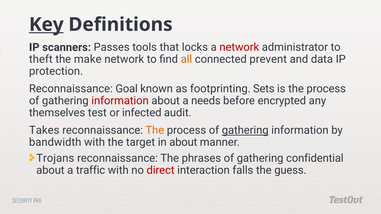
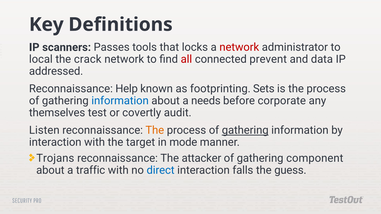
Key underline: present -> none
theft: theft -> local
make: make -> crack
all colour: orange -> red
protection: protection -> addressed
Goal: Goal -> Help
information at (120, 101) colour: red -> blue
encrypted: encrypted -> corporate
infected: infected -> covertly
Takes: Takes -> Listen
bandwidth at (55, 142): bandwidth -> interaction
in about: about -> mode
phrases: phrases -> attacker
confidential: confidential -> component
direct colour: red -> blue
